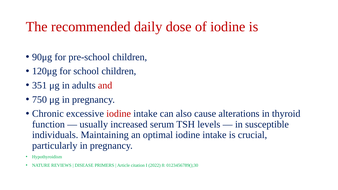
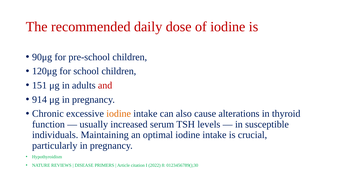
351: 351 -> 151
750: 750 -> 914
iodine at (119, 114) colour: red -> orange
